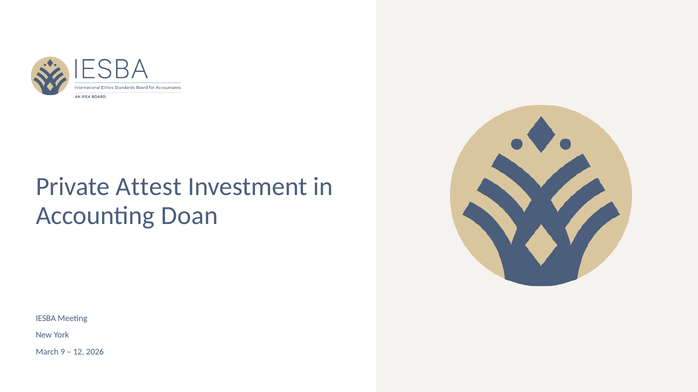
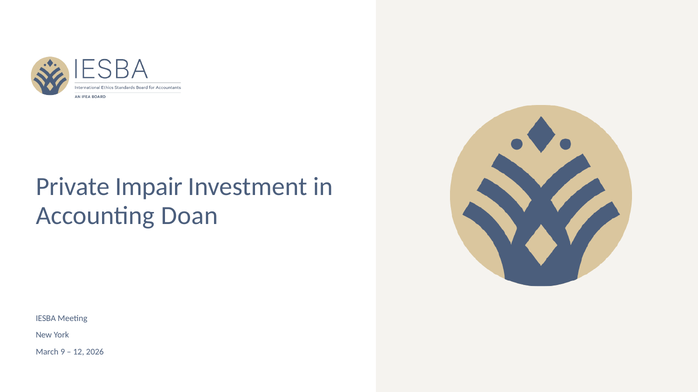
Attest: Attest -> Impair
